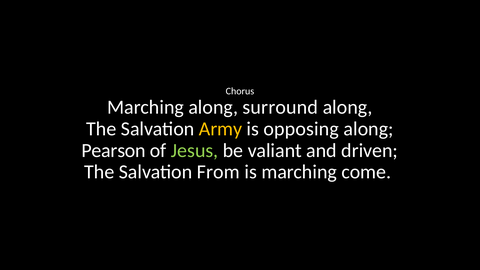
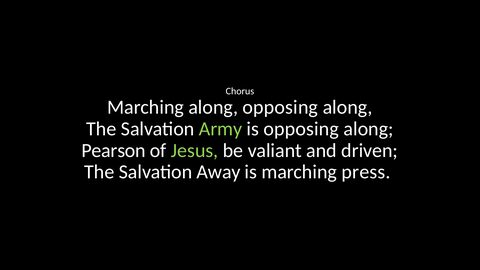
along surround: surround -> opposing
Army colour: yellow -> light green
From: From -> Away
come: come -> press
